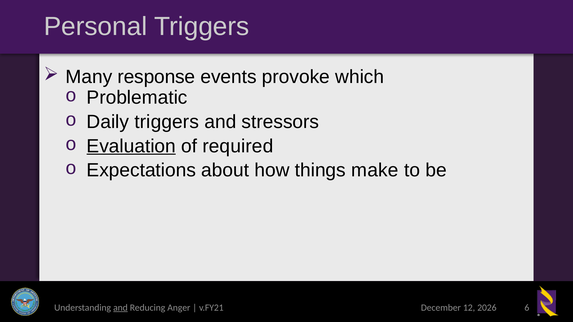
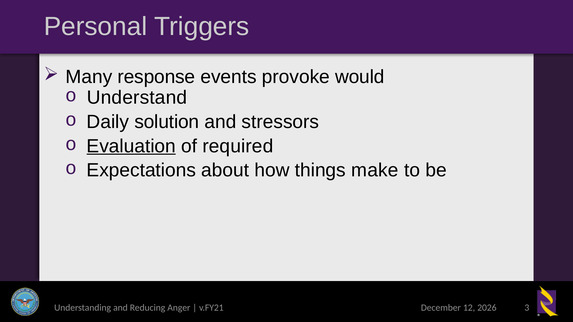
which: which -> would
Problematic: Problematic -> Understand
Daily triggers: triggers -> solution
and at (120, 308) underline: present -> none
6: 6 -> 3
